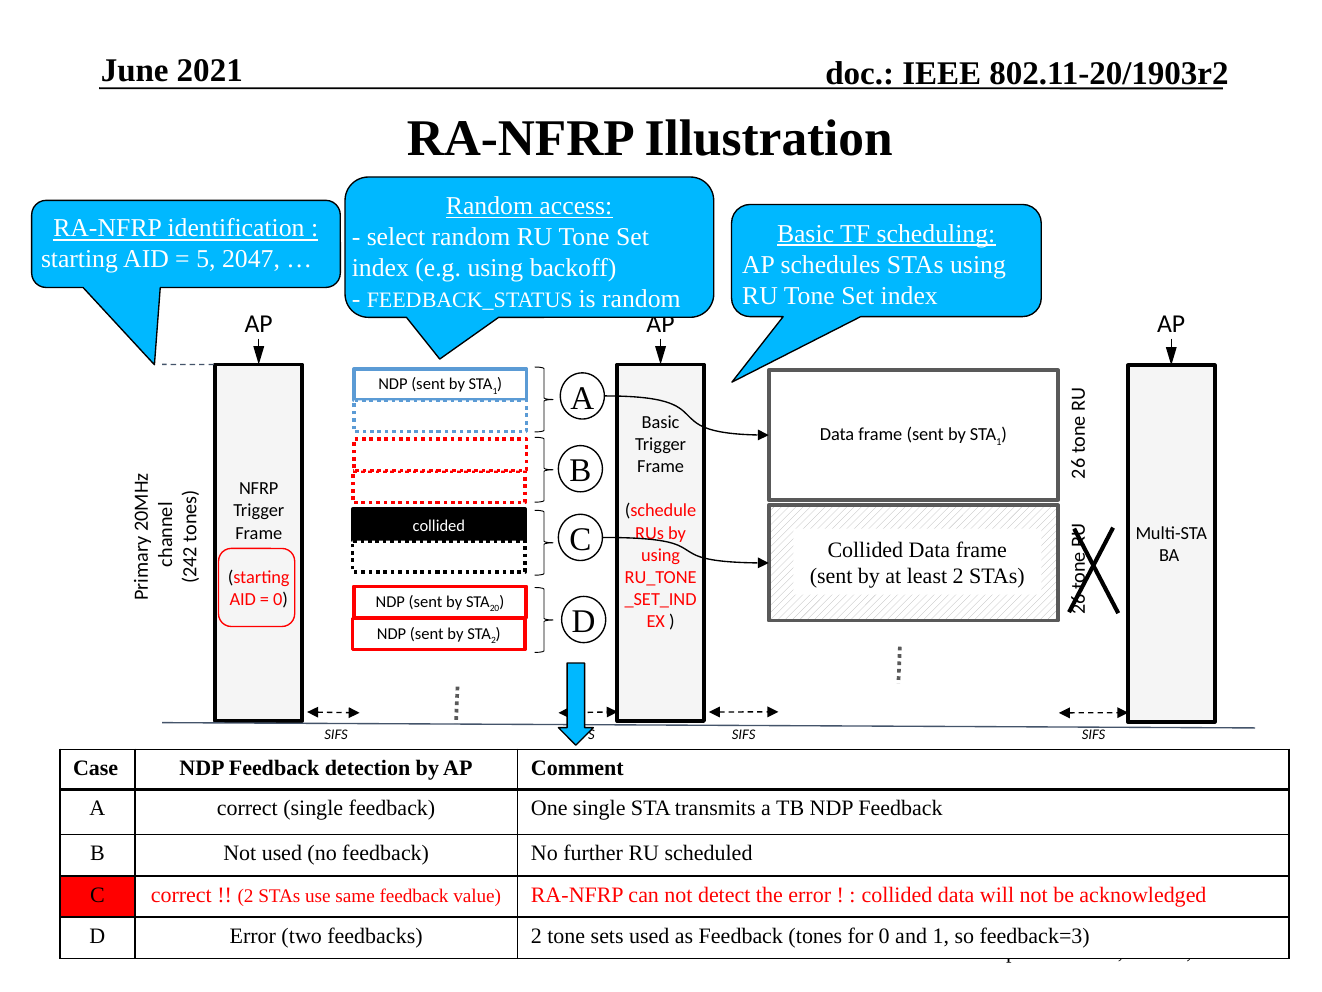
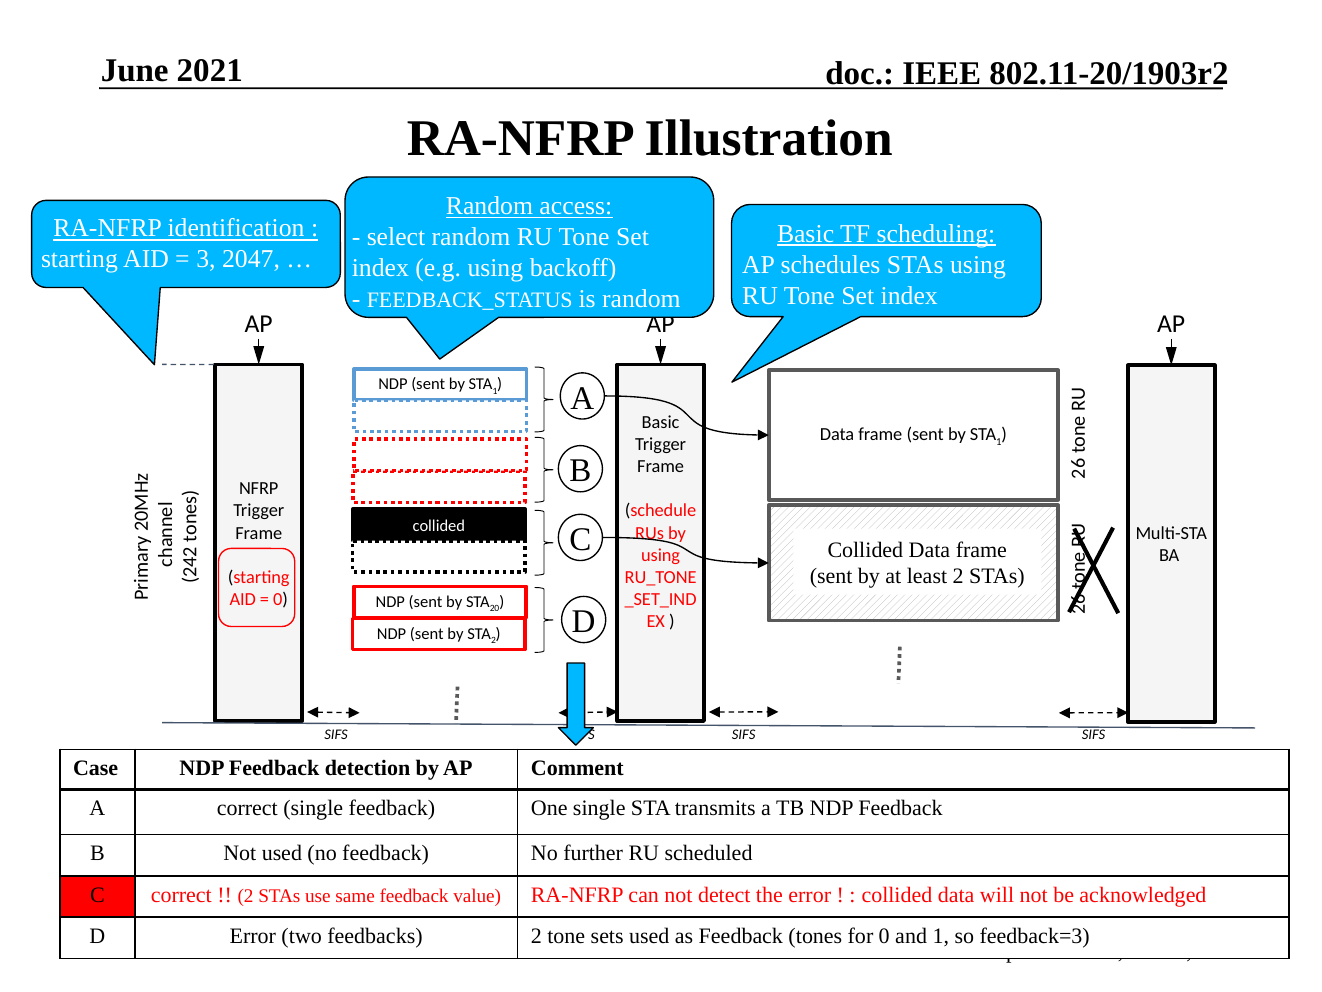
5 at (206, 259): 5 -> 3
